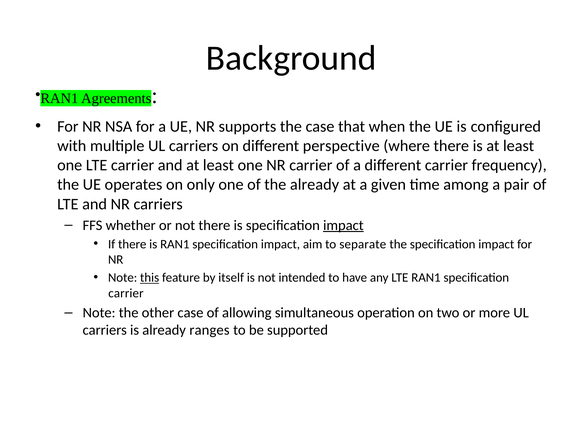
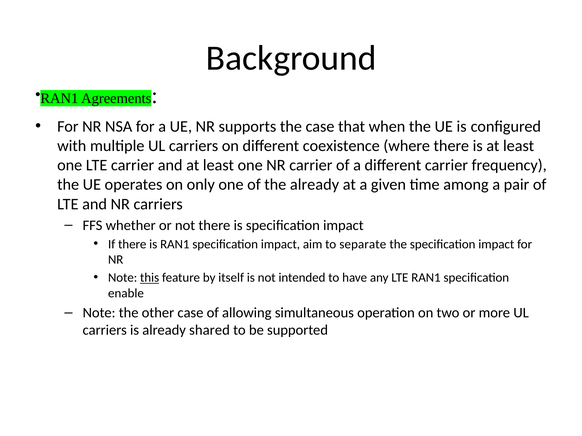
perspective: perspective -> coexistence
impact at (343, 225) underline: present -> none
carrier at (126, 294): carrier -> enable
ranges: ranges -> shared
